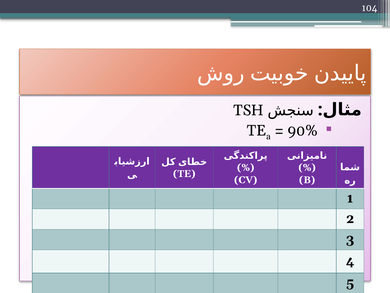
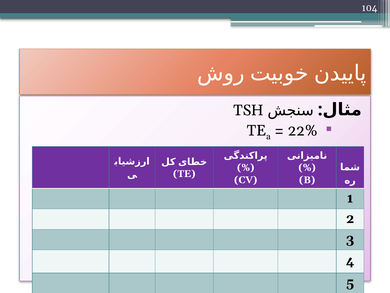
90%: 90% -> 22%
